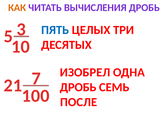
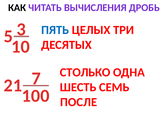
КАК colour: orange -> black
ИЗОБРЕЛ: ИЗОБРЕЛ -> СТОЛЬКО
ДРОБЬ at (78, 87): ДРОБЬ -> ШЕСТЬ
